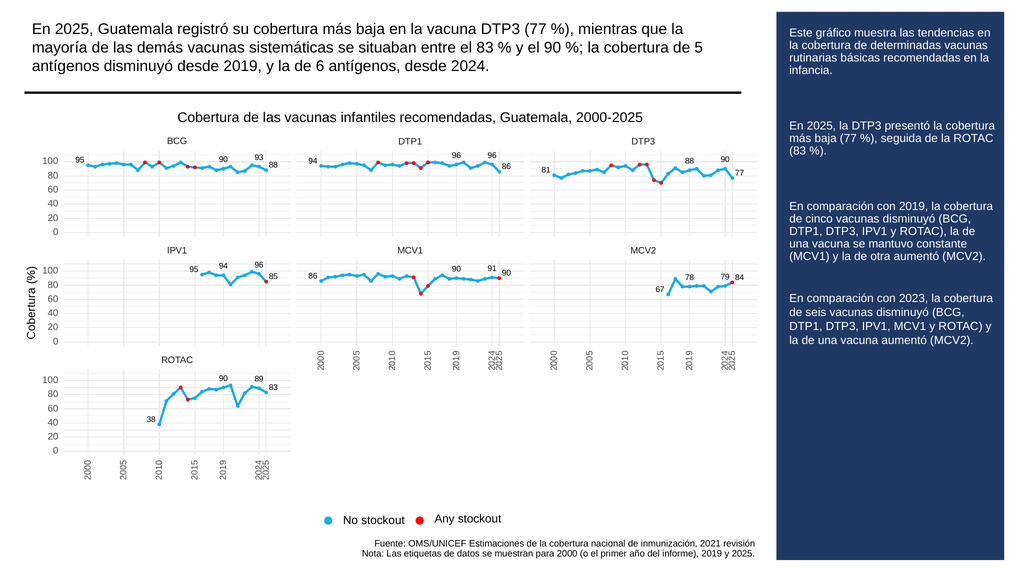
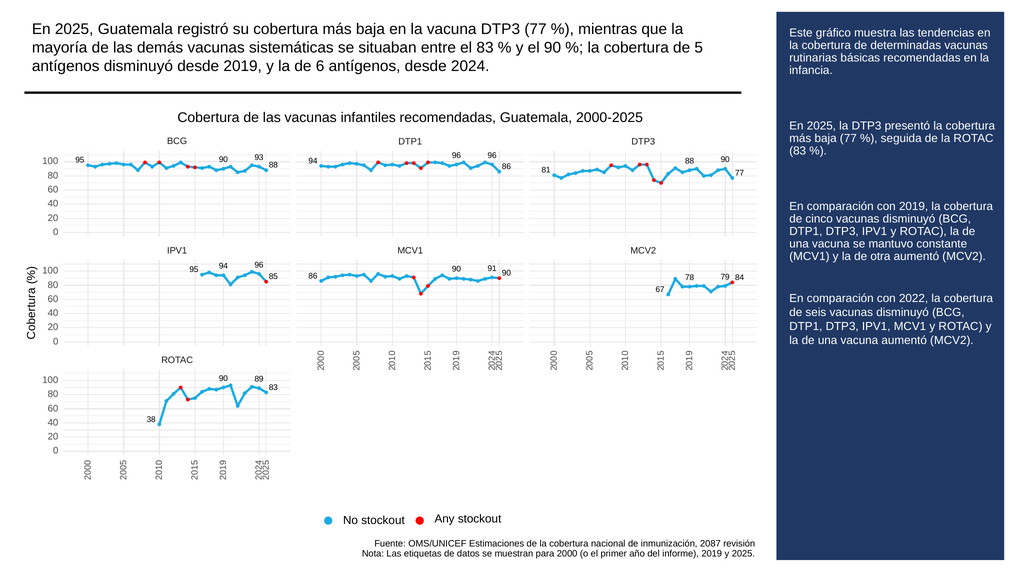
2023: 2023 -> 2022
2021: 2021 -> 2087
